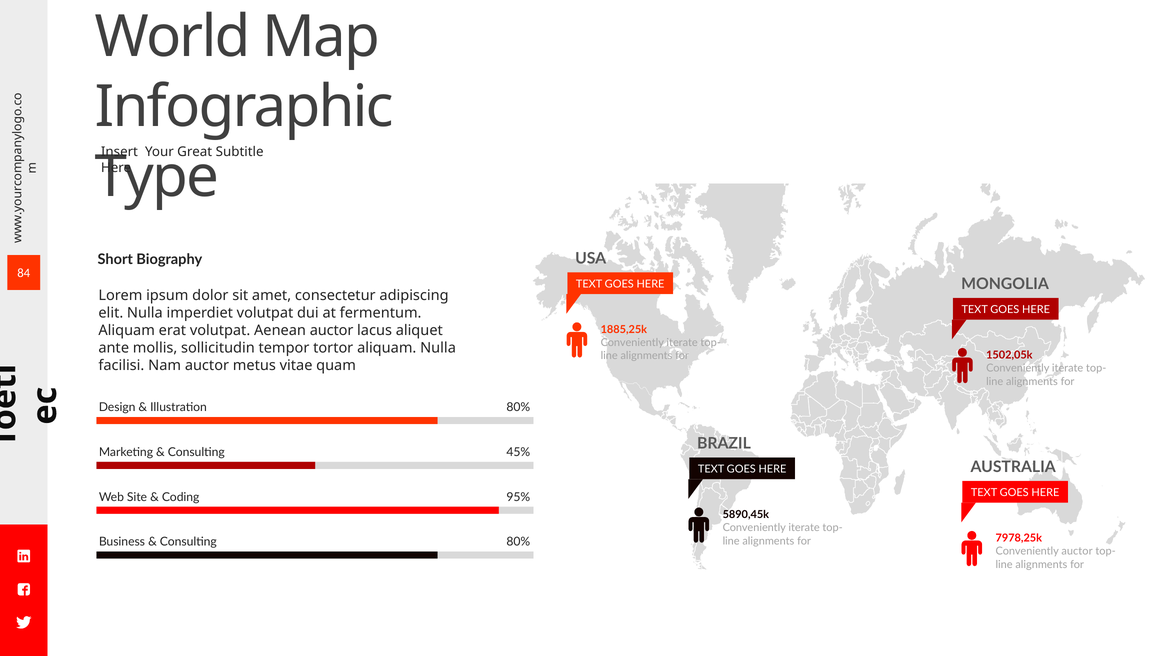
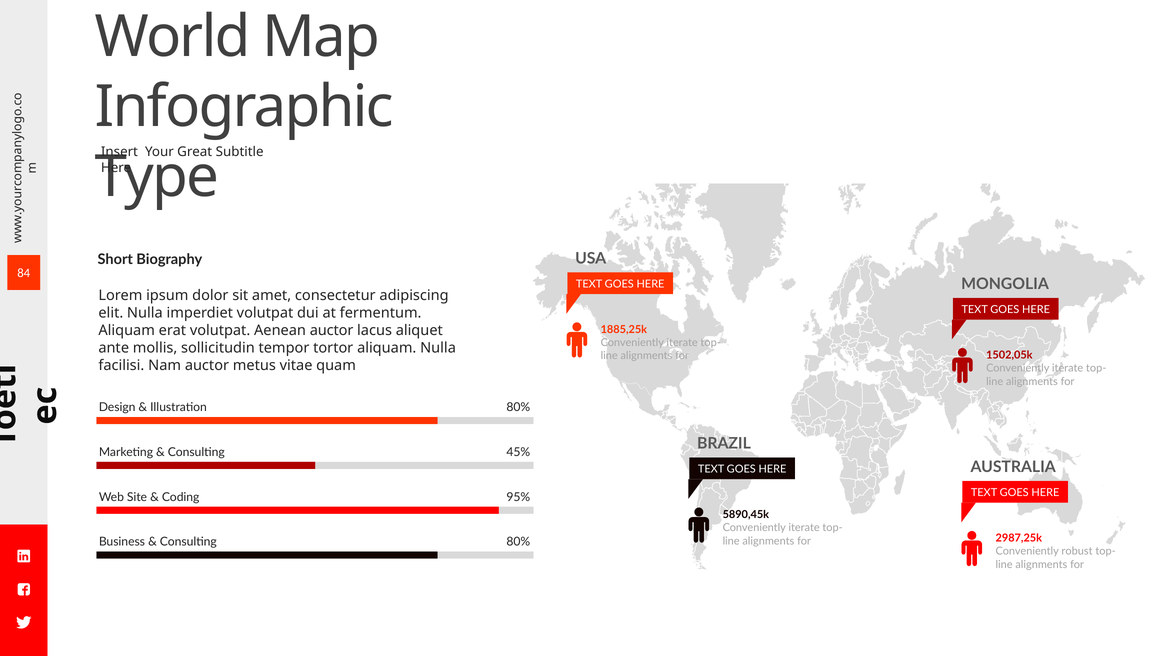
7978,25k: 7978,25k -> 2987,25k
Conveniently auctor: auctor -> robust
